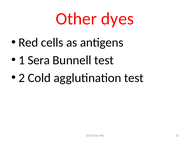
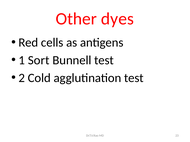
Sera: Sera -> Sort
